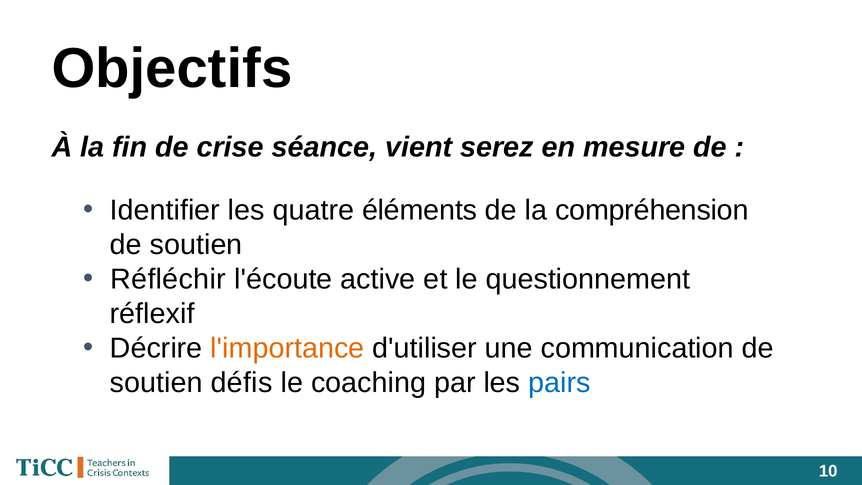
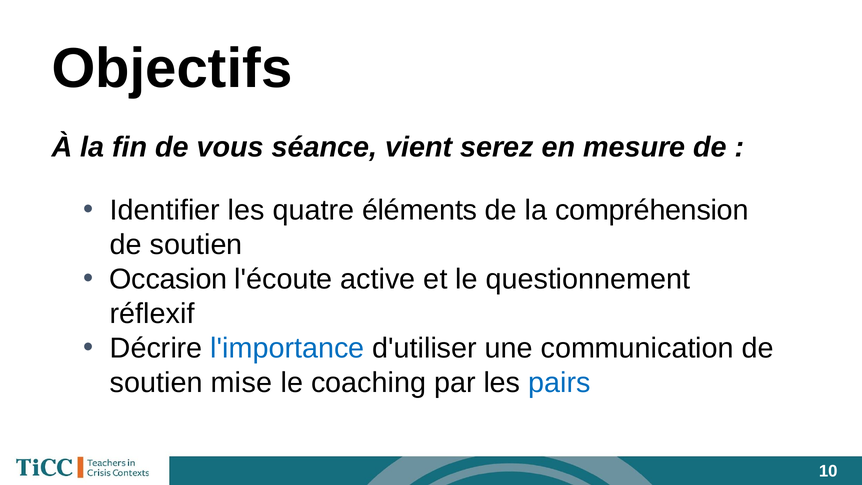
crise: crise -> vous
Réfléchir: Réfléchir -> Occasion
l'importance colour: orange -> blue
défis: défis -> mise
